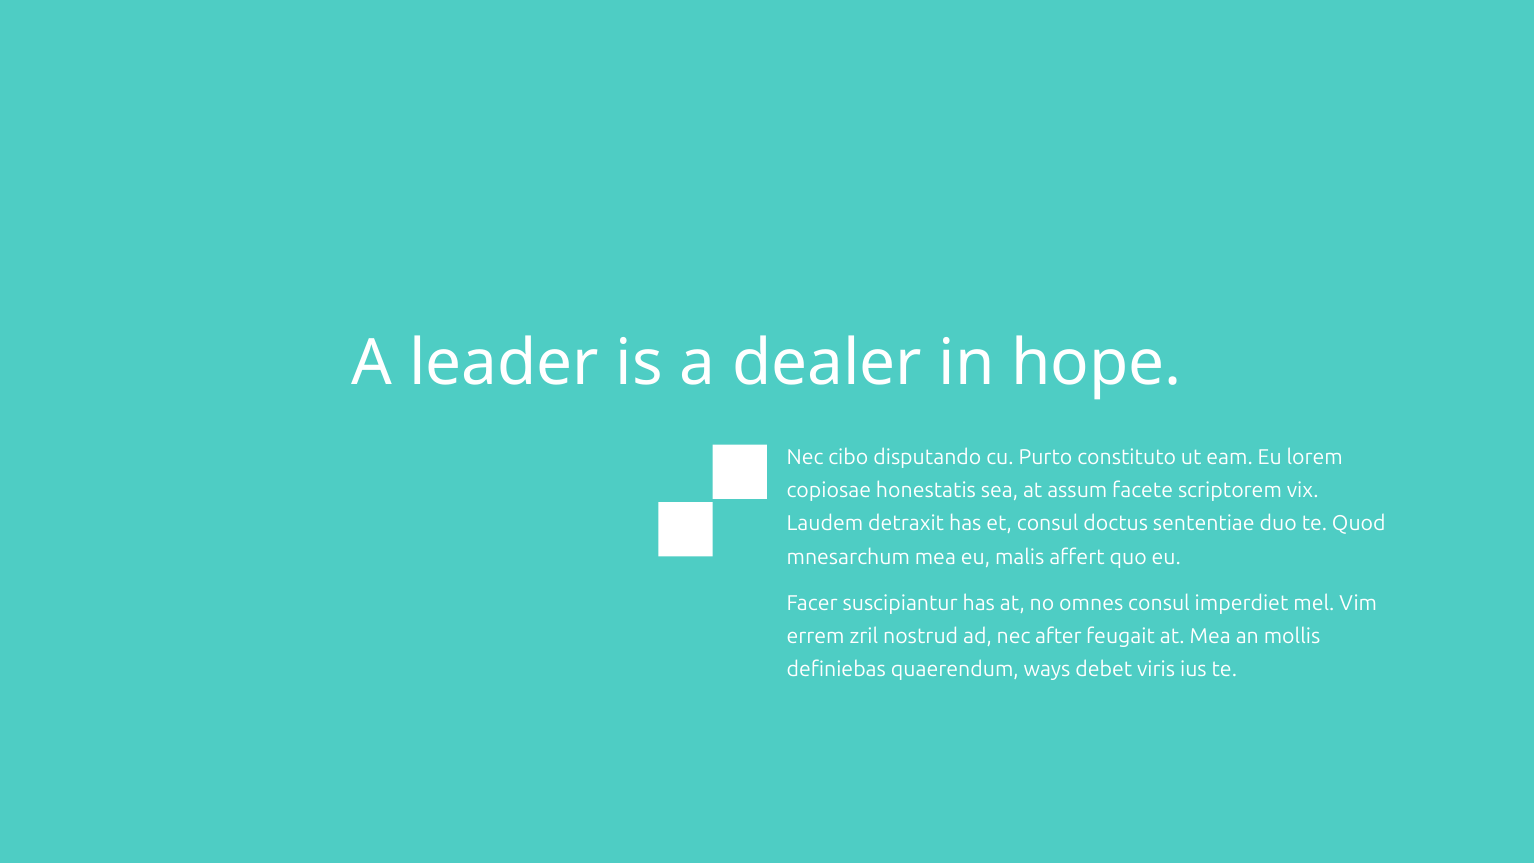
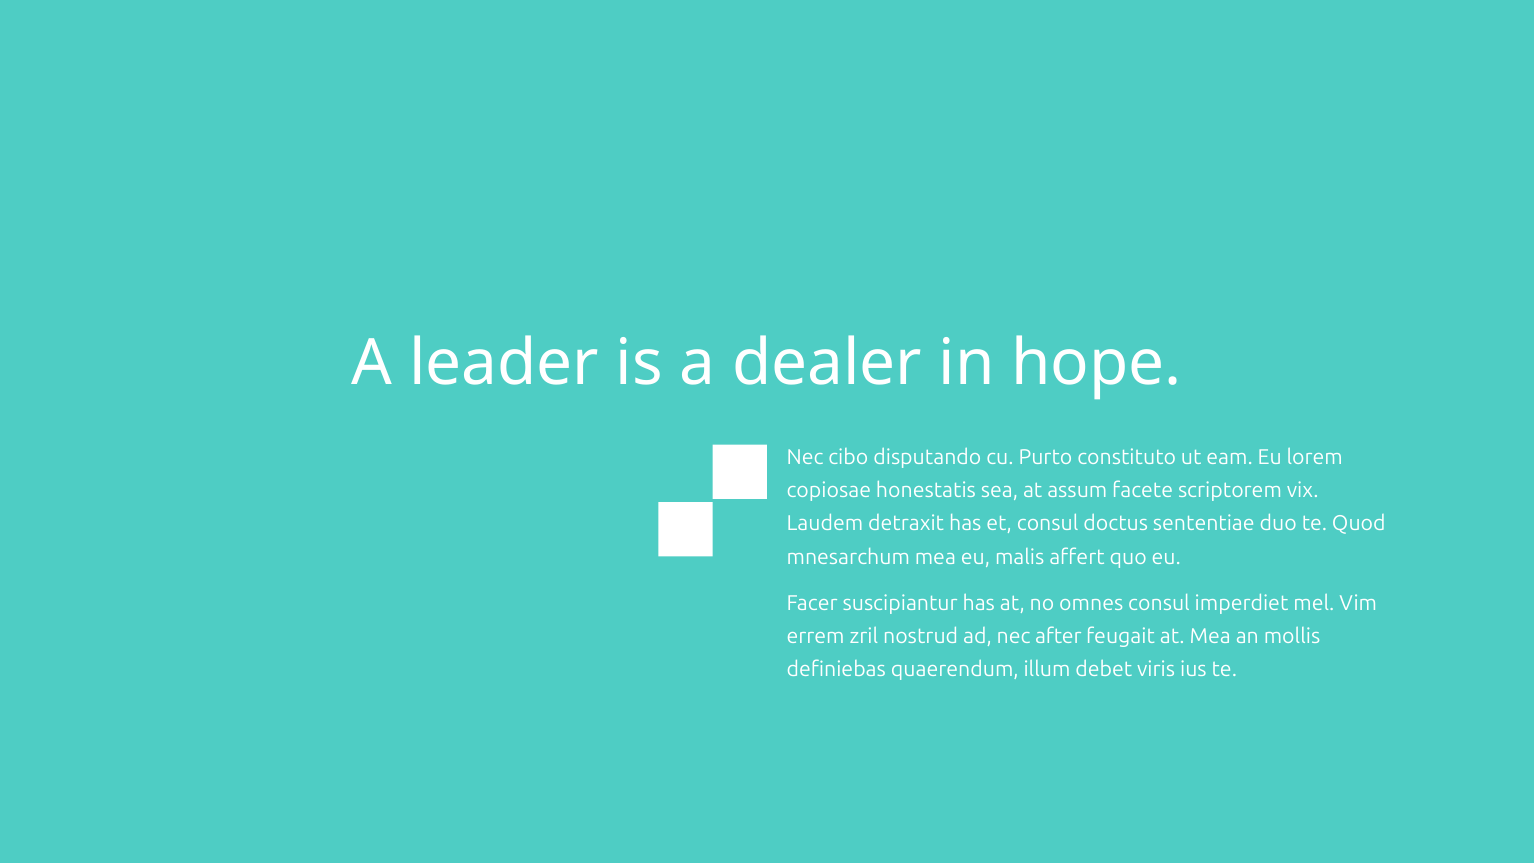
ways: ways -> illum
